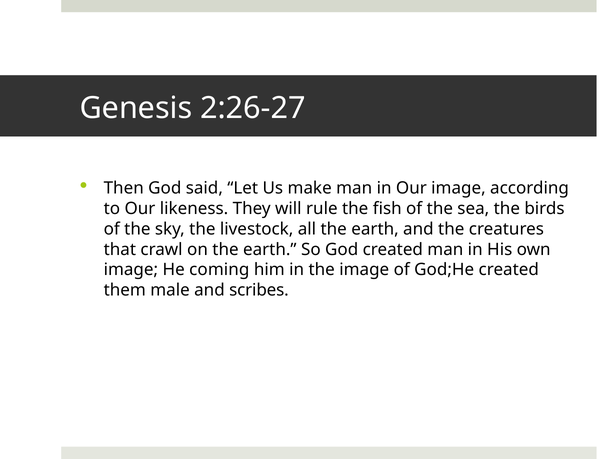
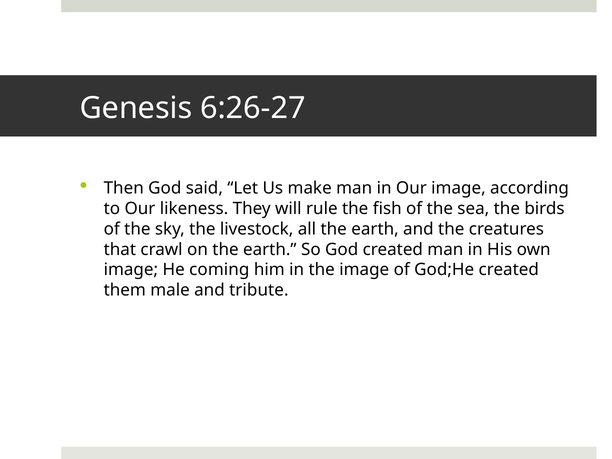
2:26-27: 2:26-27 -> 6:26-27
scribes: scribes -> tribute
